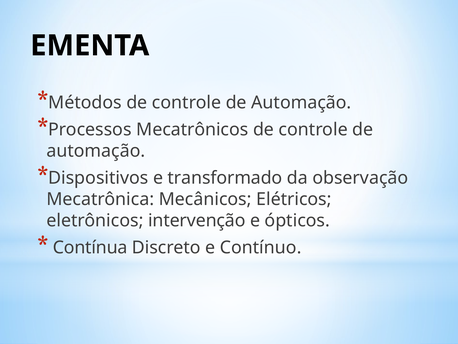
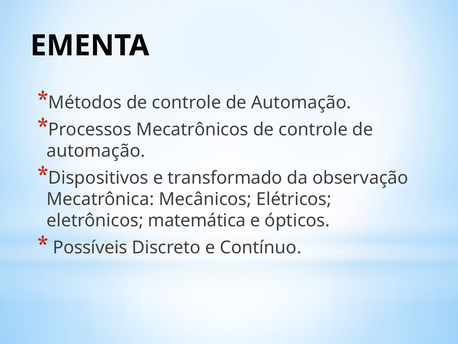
intervenção: intervenção -> matemática
Contínua: Contínua -> Possíveis
